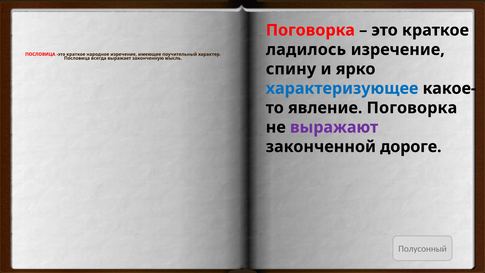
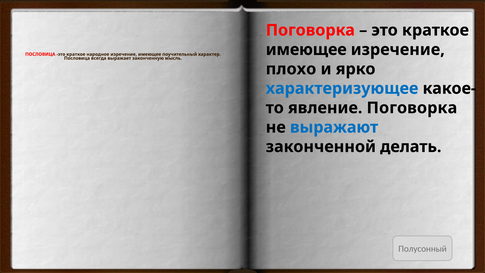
ладилось at (306, 50): ладилось -> имеющее
спину: спину -> плохо
выражают colour: purple -> blue
дороге: дороге -> делать
